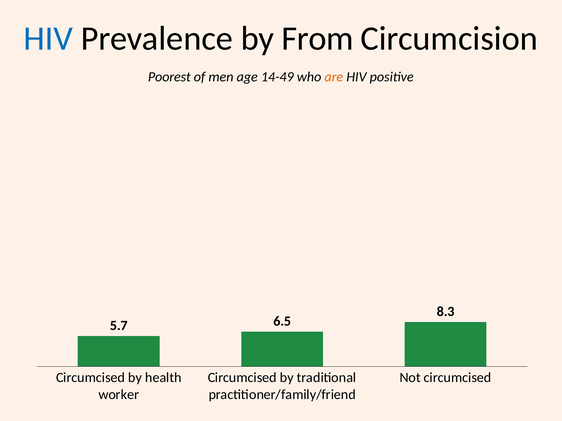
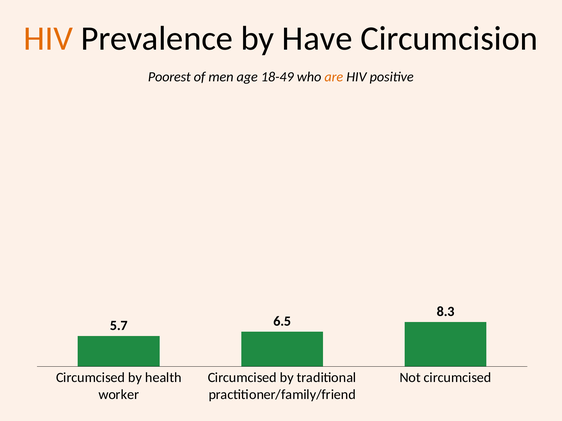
HIV at (48, 38) colour: blue -> orange
From: From -> Have
14-49: 14-49 -> 18-49
